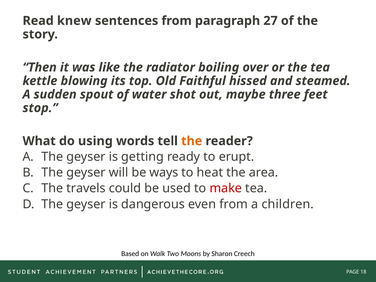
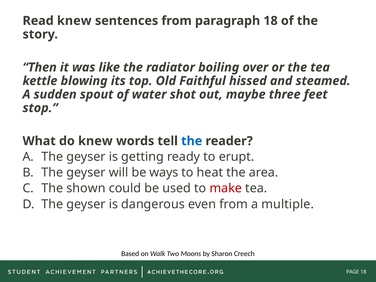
paragraph 27: 27 -> 18
do using: using -> knew
the at (192, 141) colour: orange -> blue
travels: travels -> shown
children: children -> multiple
